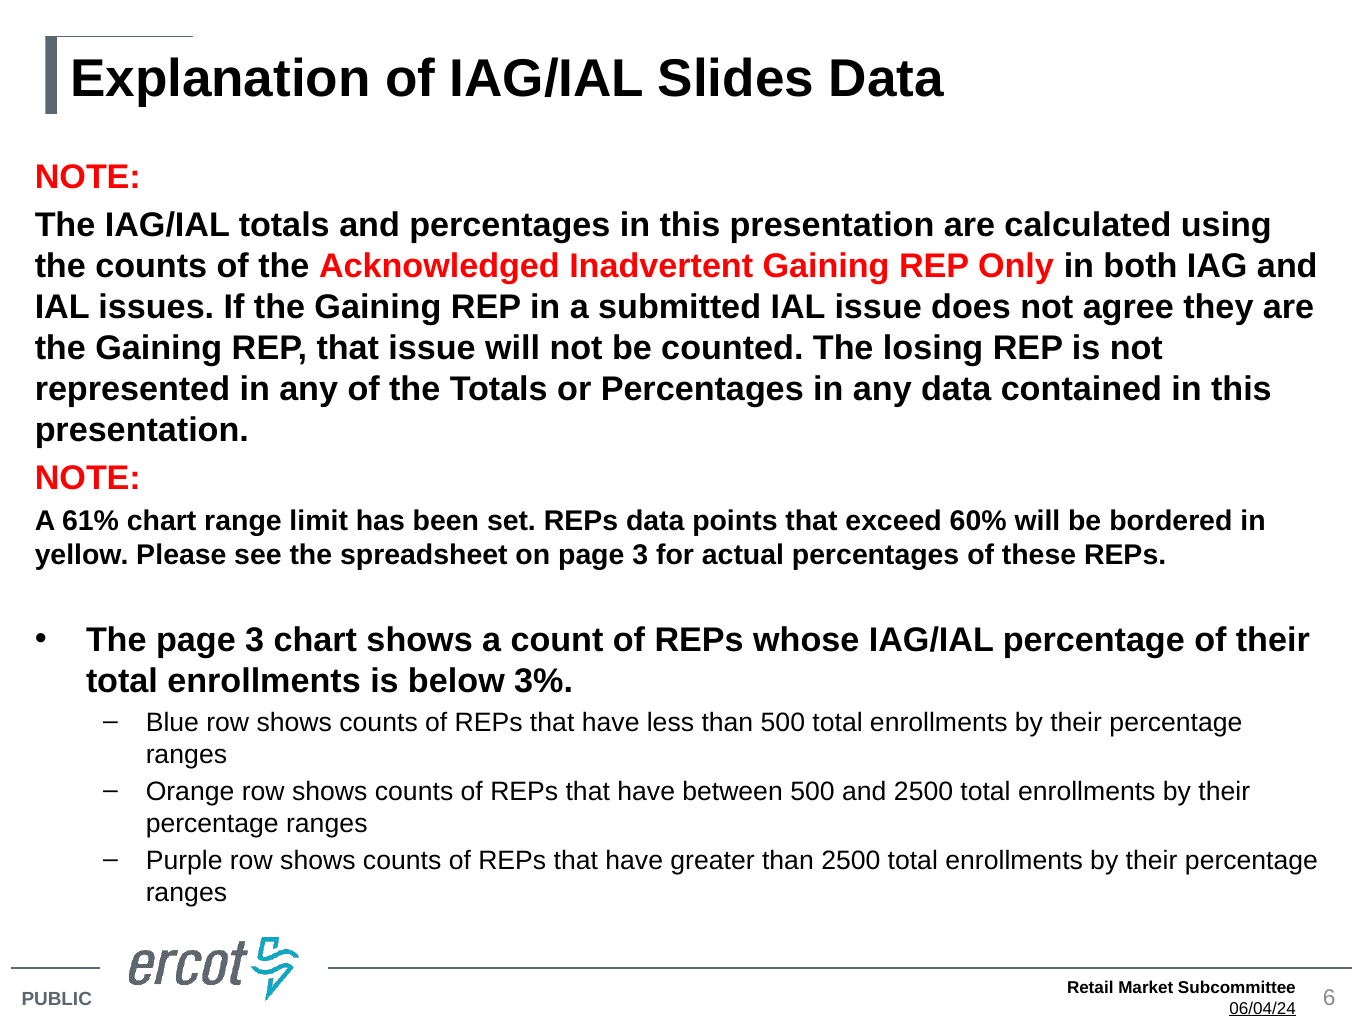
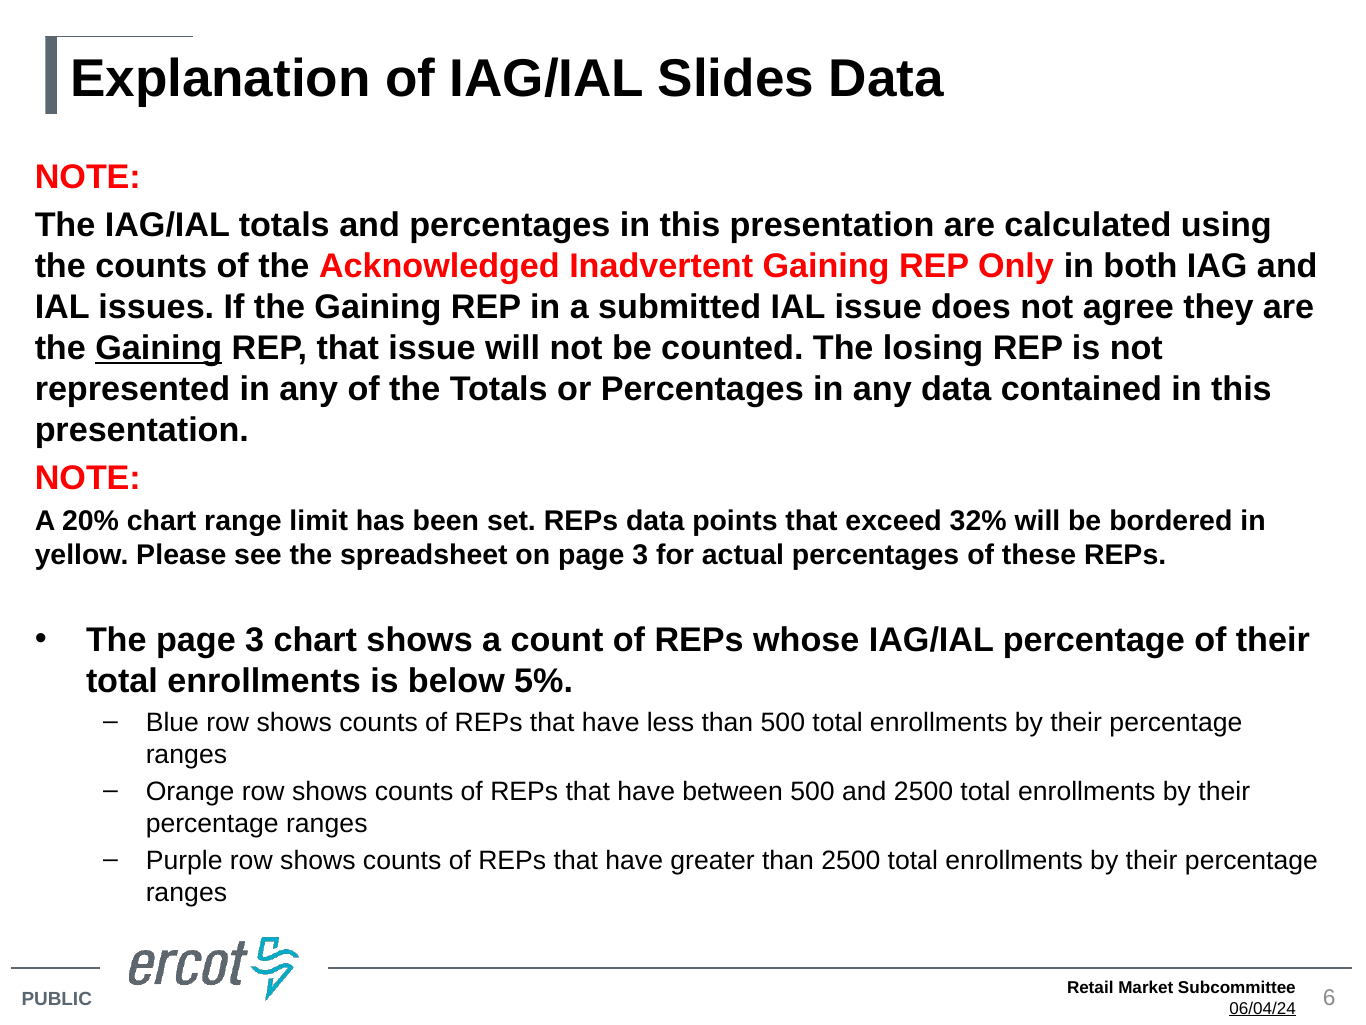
Gaining at (159, 348) underline: none -> present
61%: 61% -> 20%
60%: 60% -> 32%
3%: 3% -> 5%
